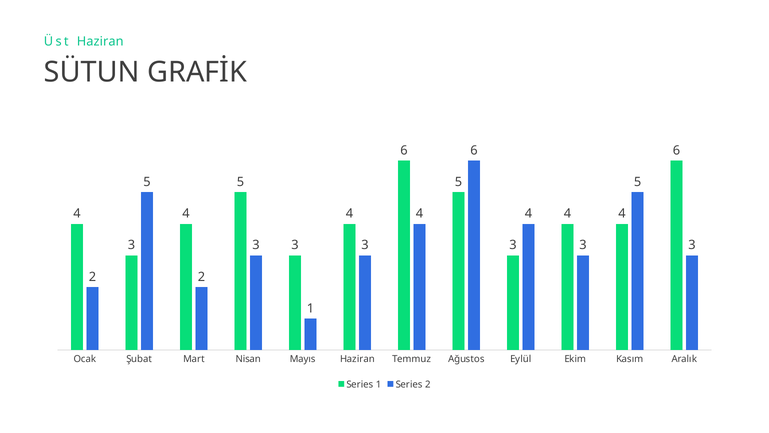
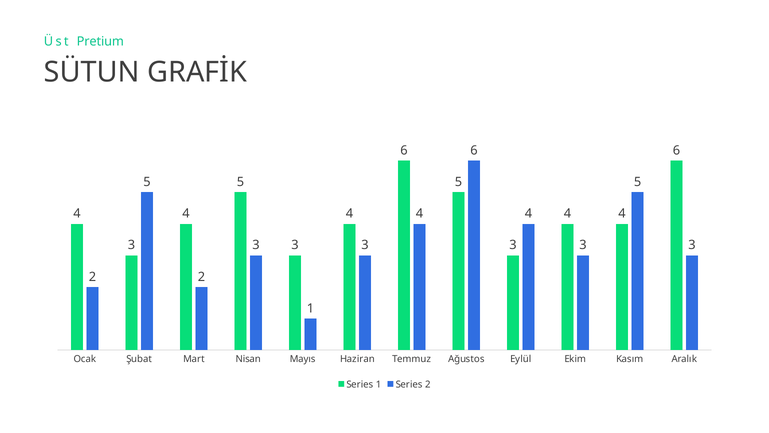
Üst Haziran: Haziran -> Pretium
